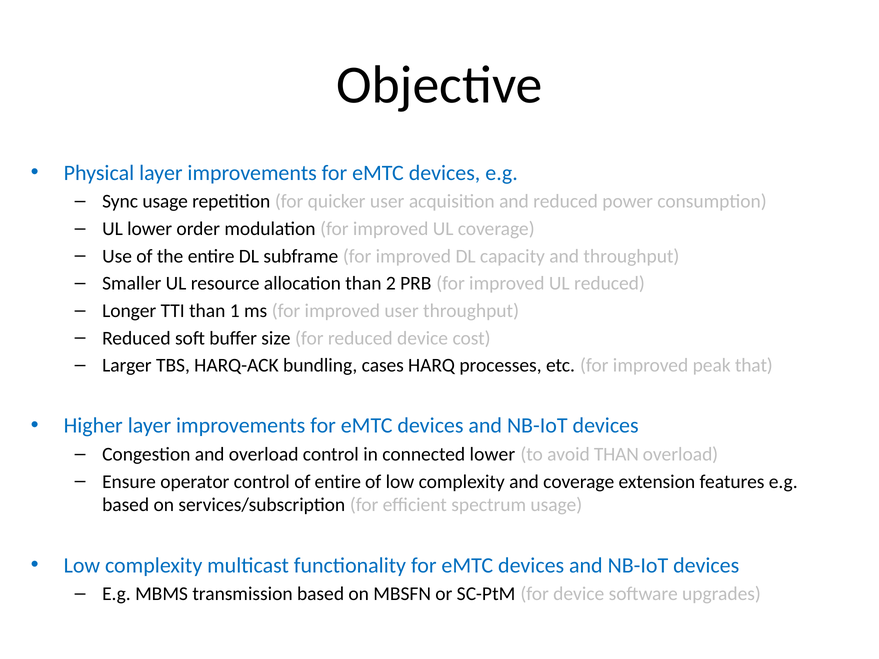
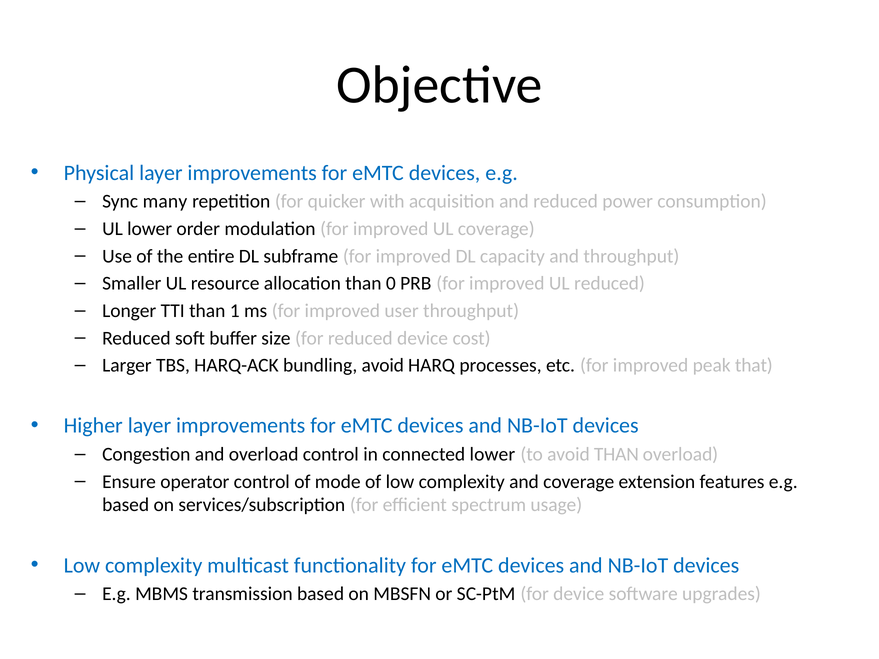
Sync usage: usage -> many
quicker user: user -> with
2: 2 -> 0
bundling cases: cases -> avoid
of entire: entire -> mode
